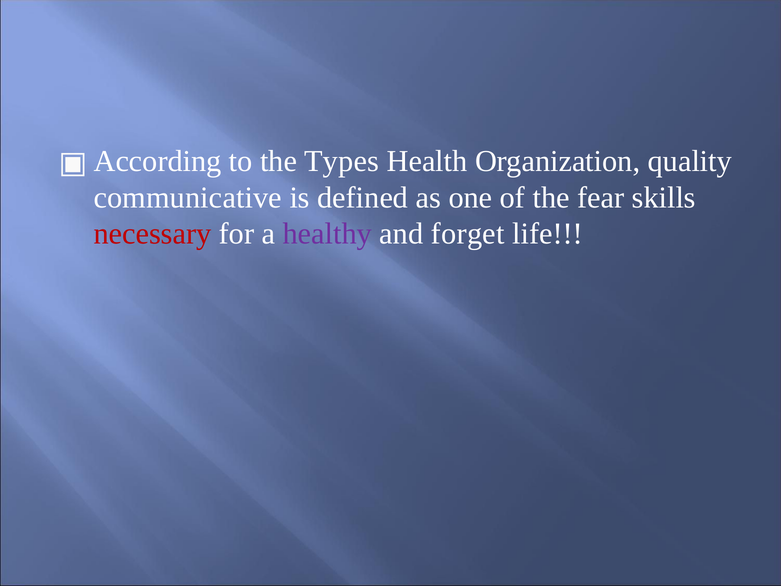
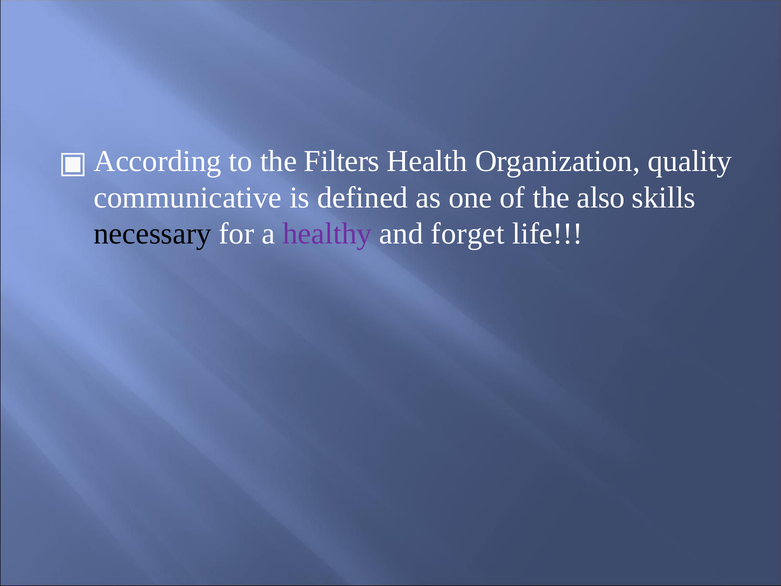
Types: Types -> Filters
fear: fear -> also
necessary colour: red -> black
